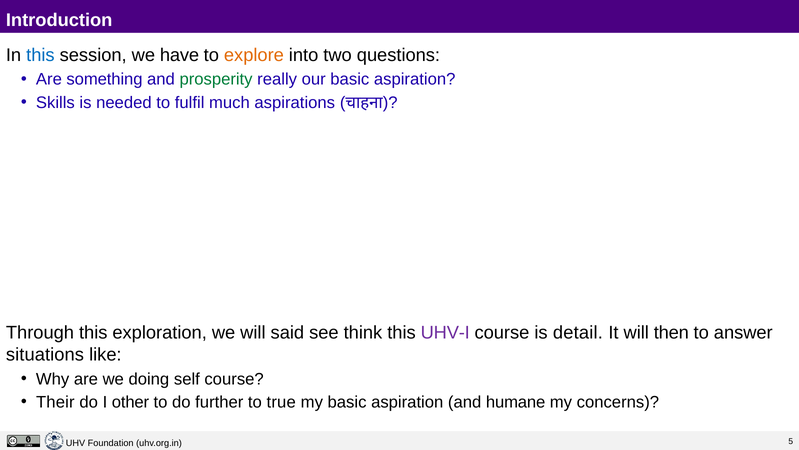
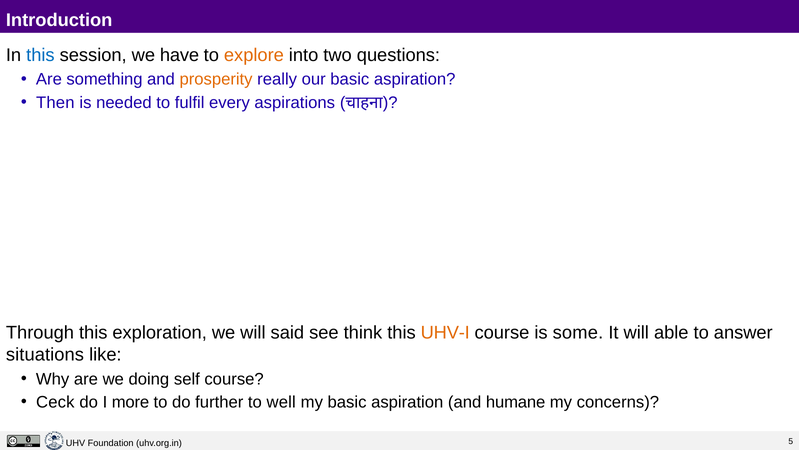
prosperity colour: green -> orange
Skills: Skills -> Then
much: much -> every
UHV-I colour: purple -> orange
detail: detail -> some
then: then -> able
Their: Their -> Ceck
other: other -> more
true: true -> well
